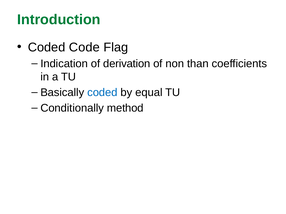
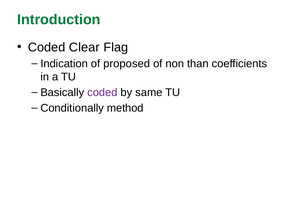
Code: Code -> Clear
derivation: derivation -> proposed
coded at (102, 93) colour: blue -> purple
equal: equal -> same
